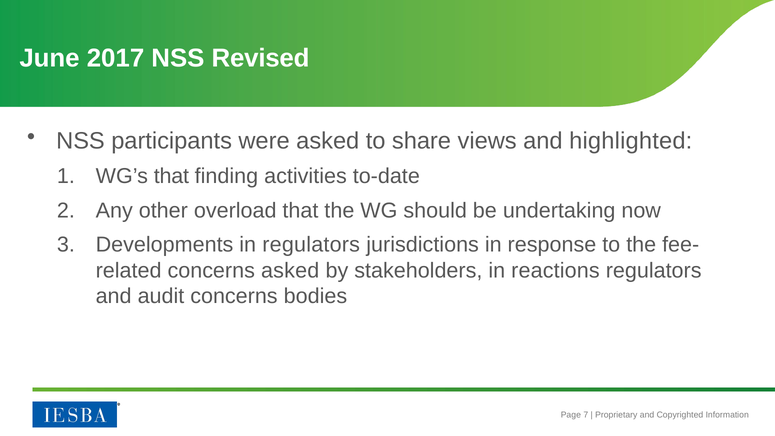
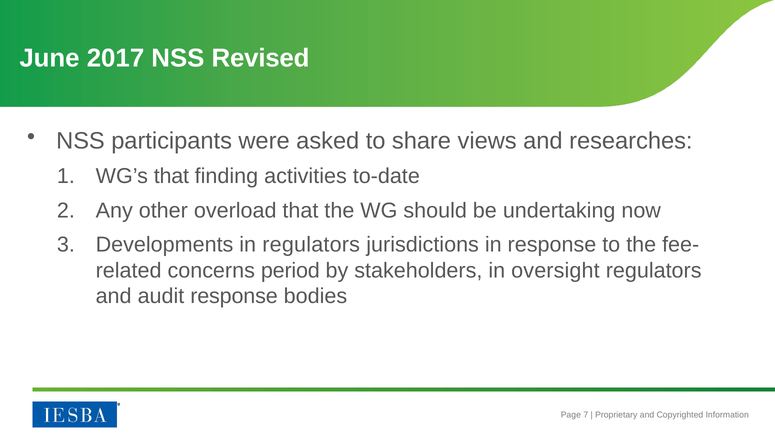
highlighted: highlighted -> researches
concerns asked: asked -> period
reactions: reactions -> oversight
audit concerns: concerns -> response
